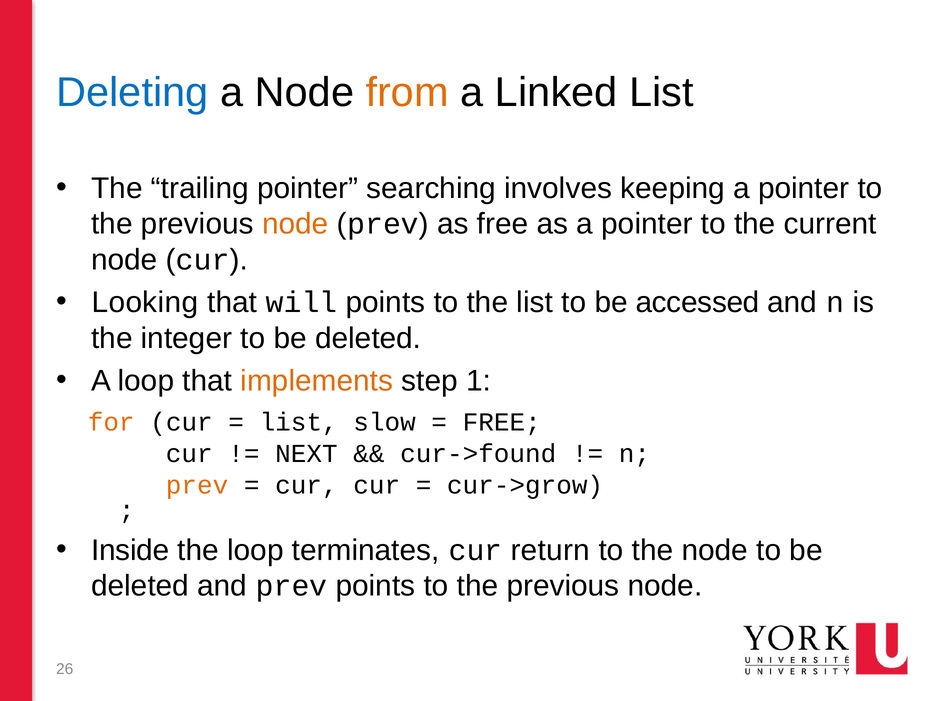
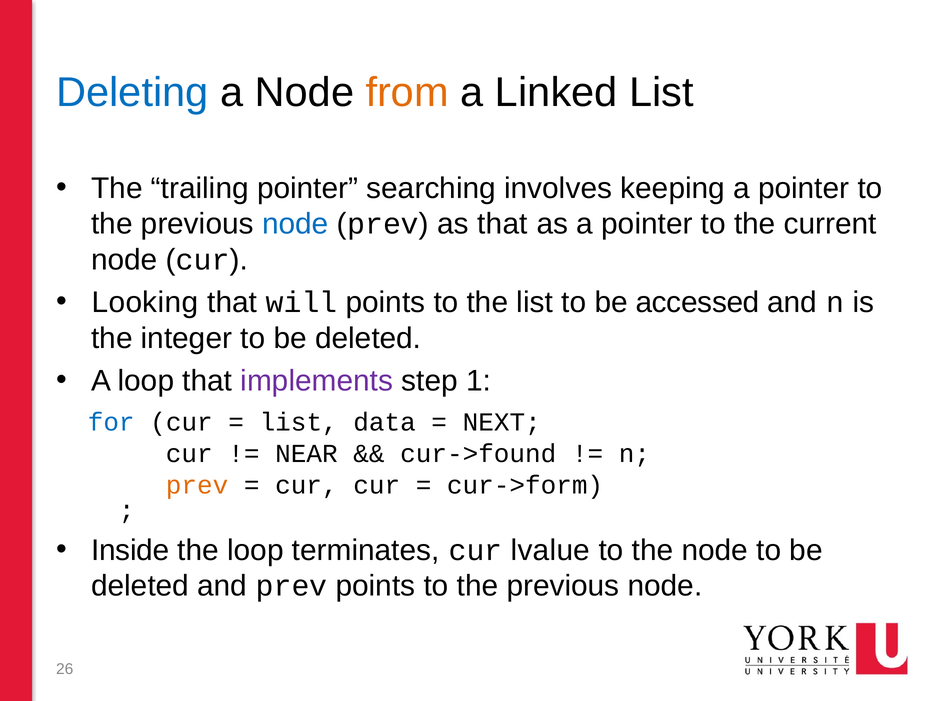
node at (295, 224) colour: orange -> blue
as free: free -> that
implements colour: orange -> purple
for colour: orange -> blue
slow: slow -> data
FREE at (502, 422): FREE -> NEXT
NEXT: NEXT -> NEAR
cur->grow: cur->grow -> cur->form
return: return -> lvalue
